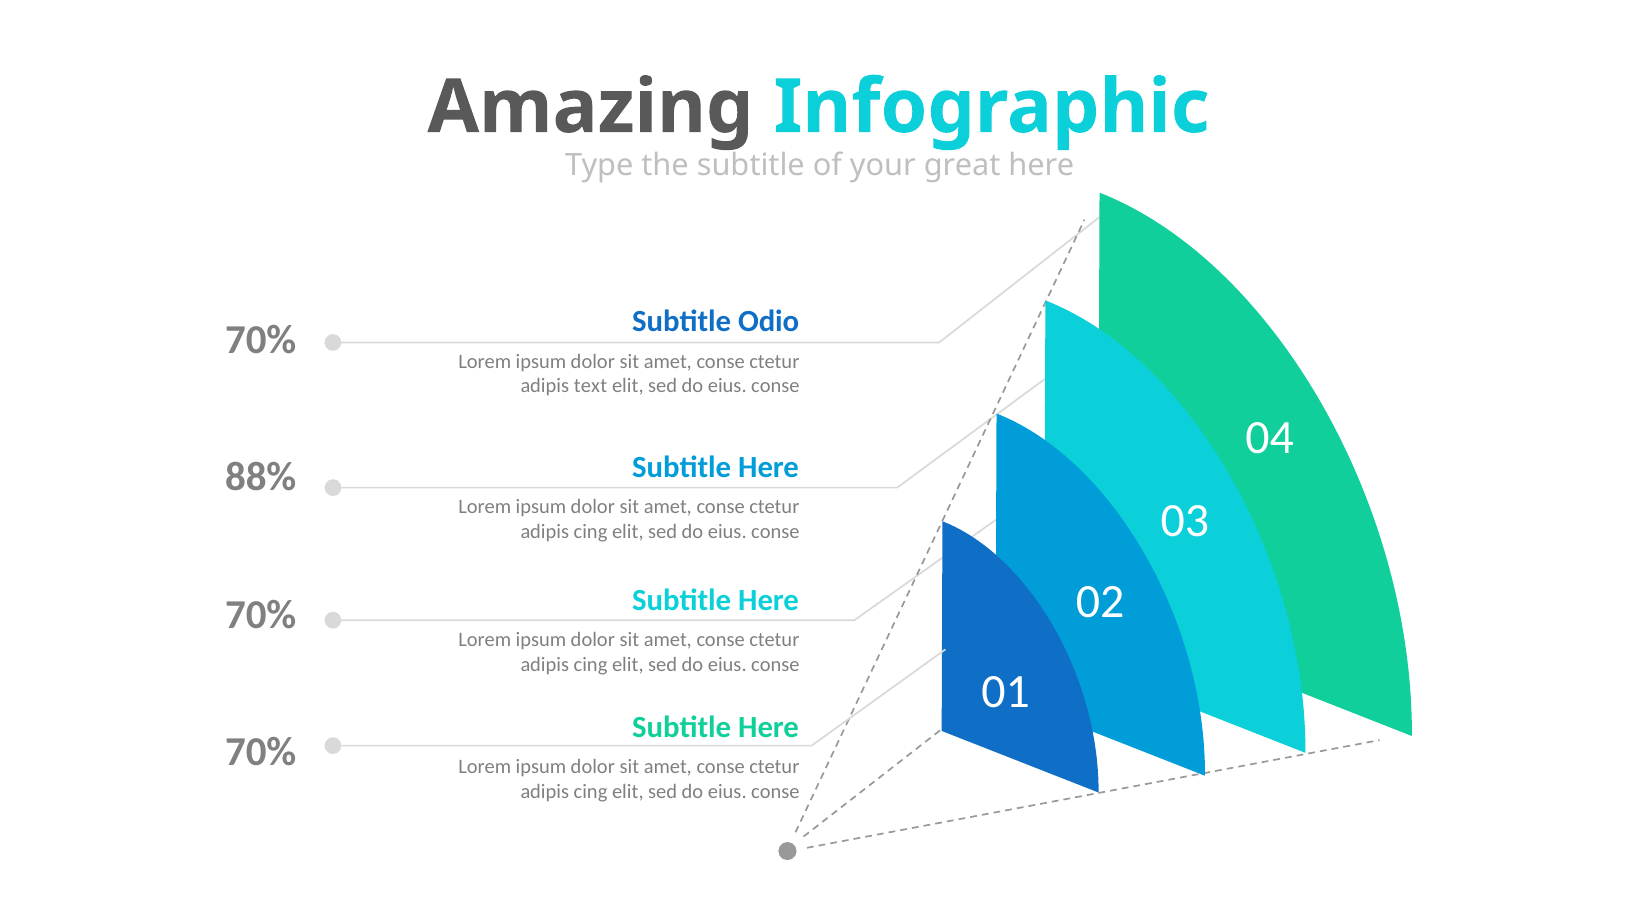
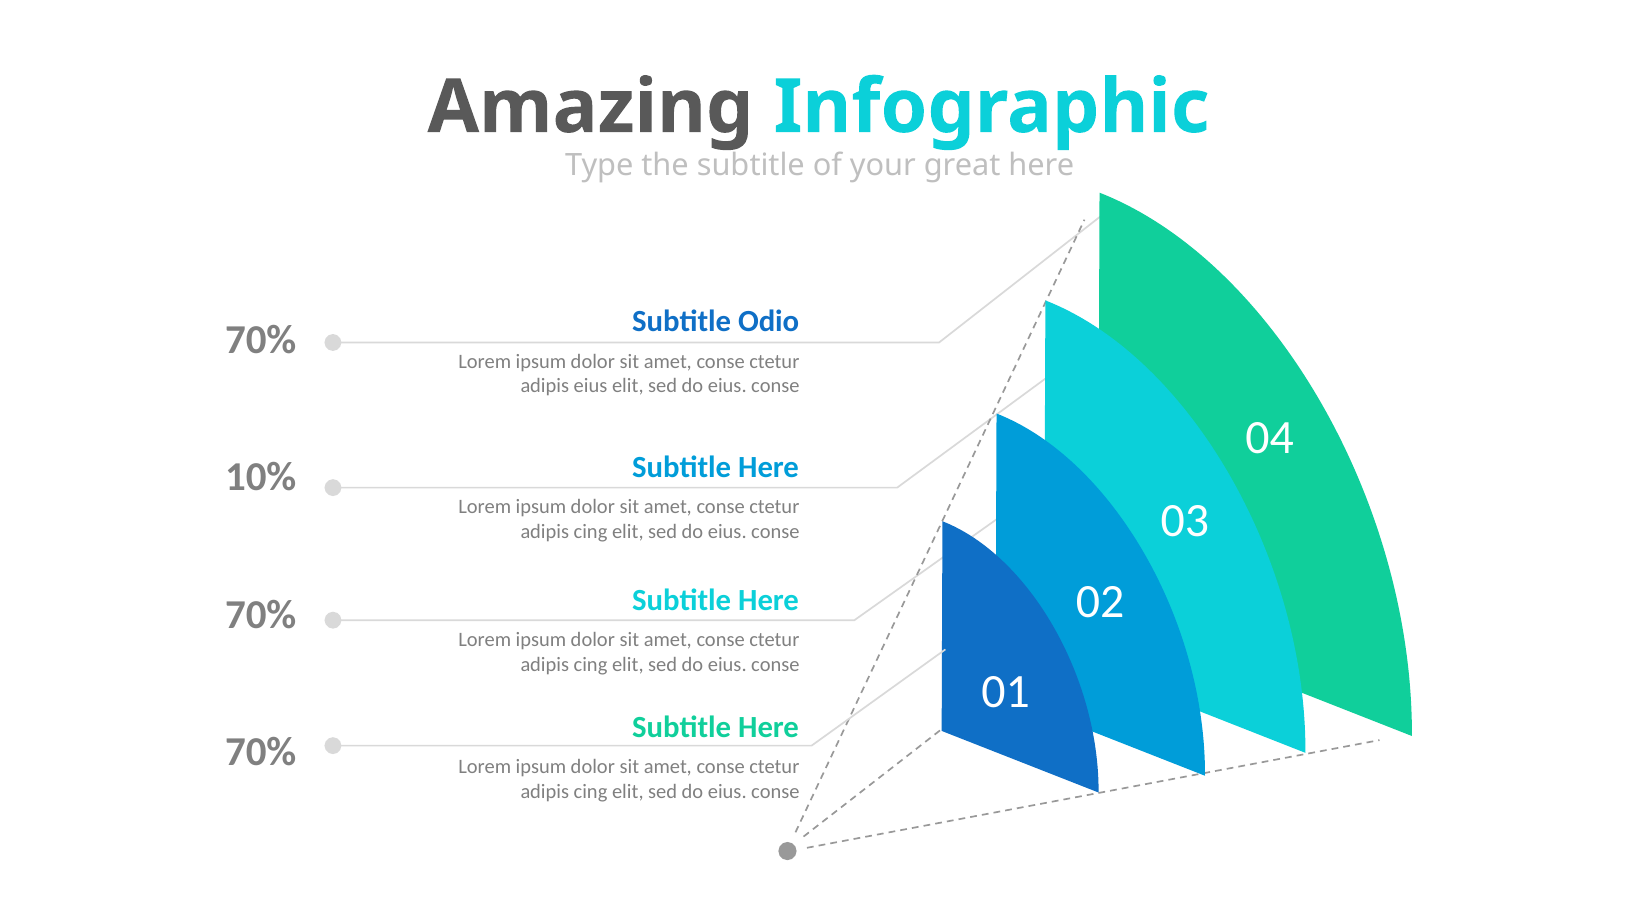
adipis text: text -> eius
88%: 88% -> 10%
